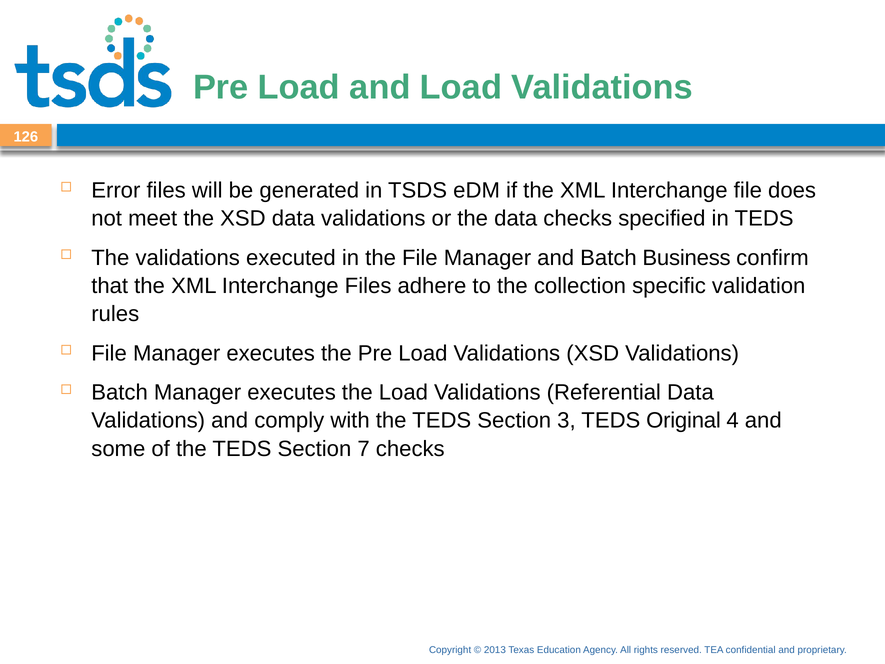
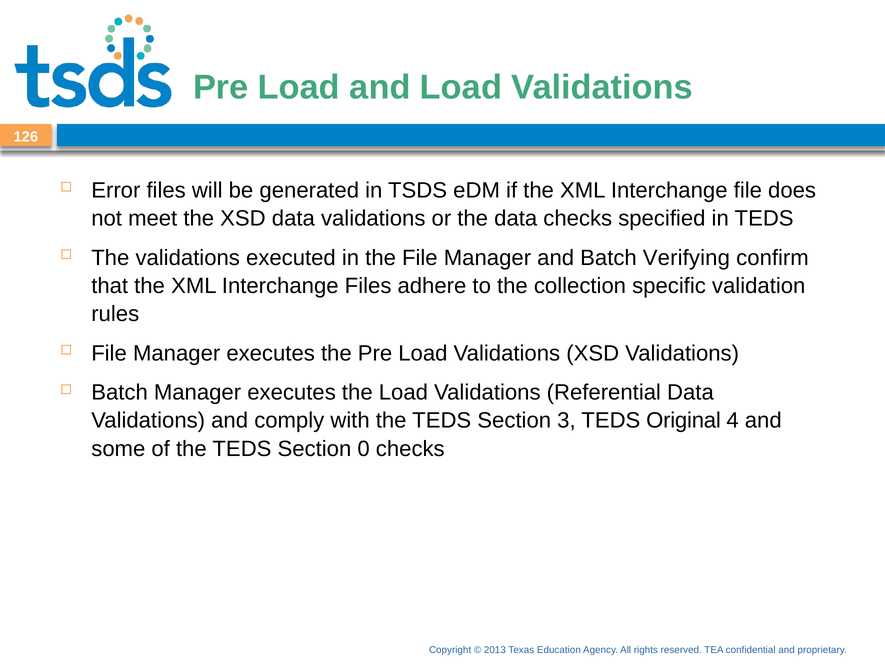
Business: Business -> Verifying
7: 7 -> 0
